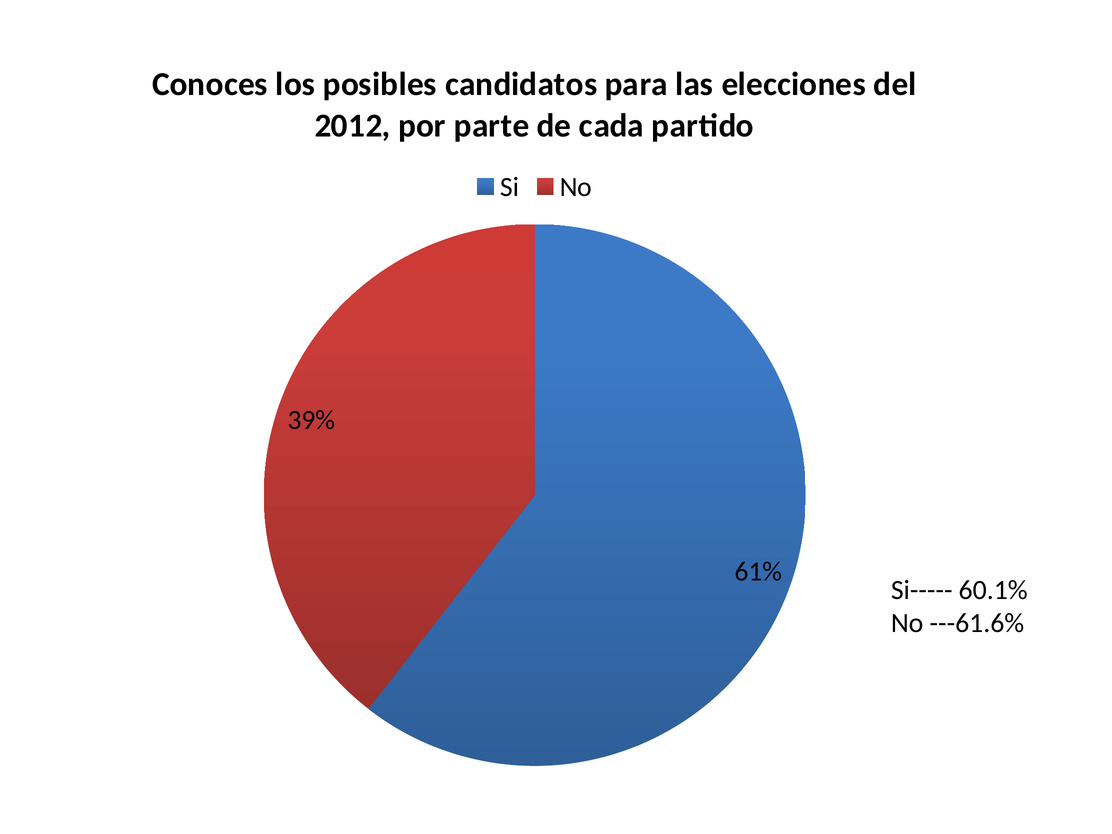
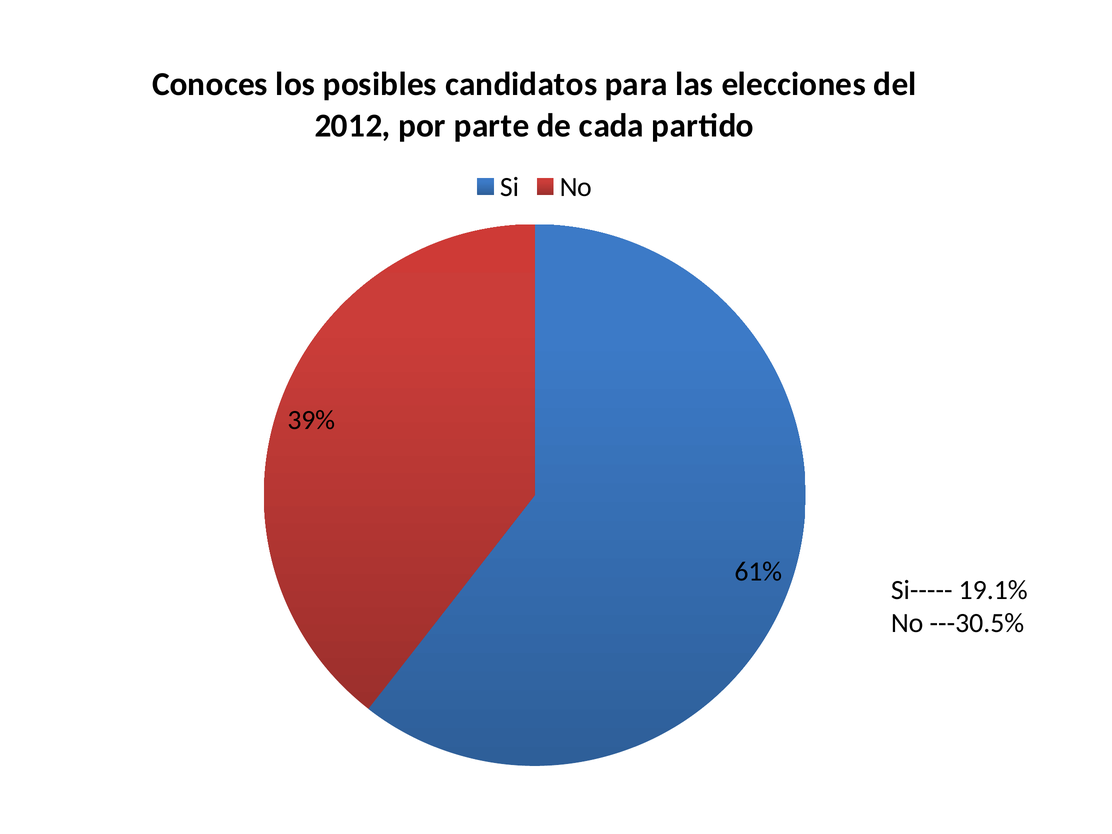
60.1%: 60.1% -> 19.1%
---61.6%: ---61.6% -> ---30.5%
